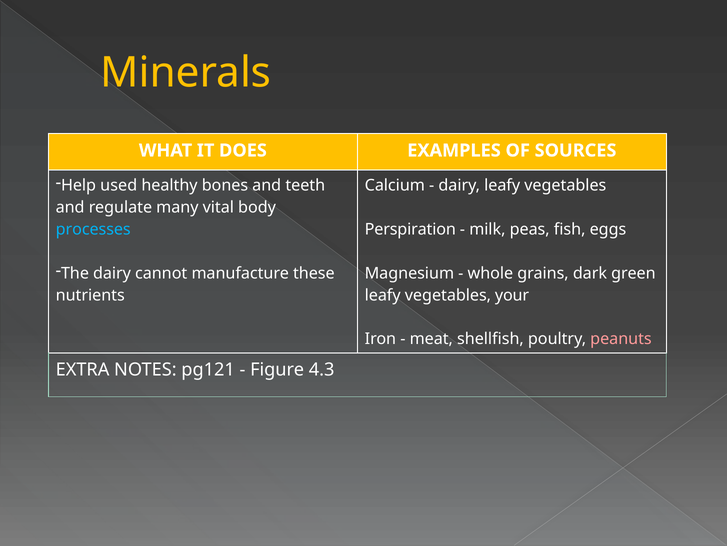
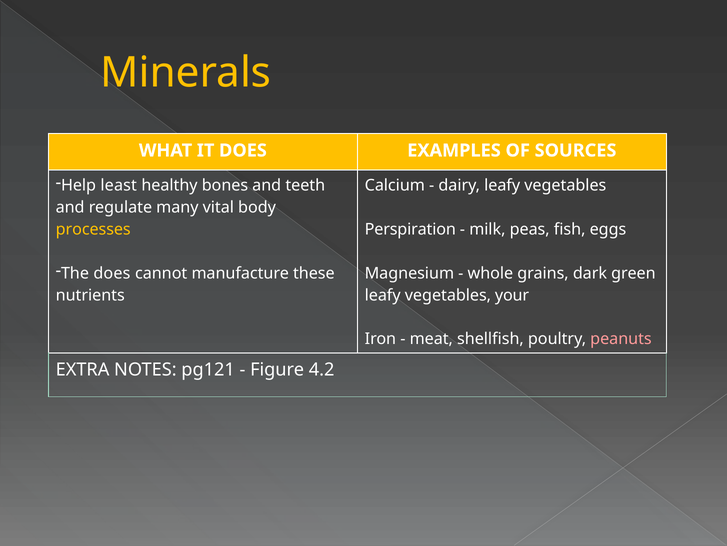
used: used -> least
processes colour: light blue -> yellow
The dairy: dairy -> does
4.3: 4.3 -> 4.2
